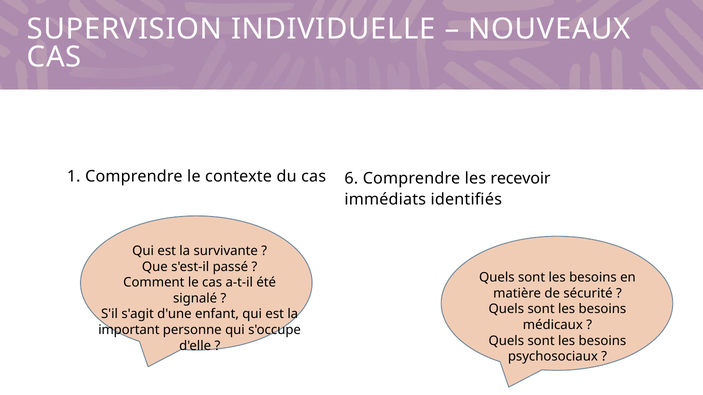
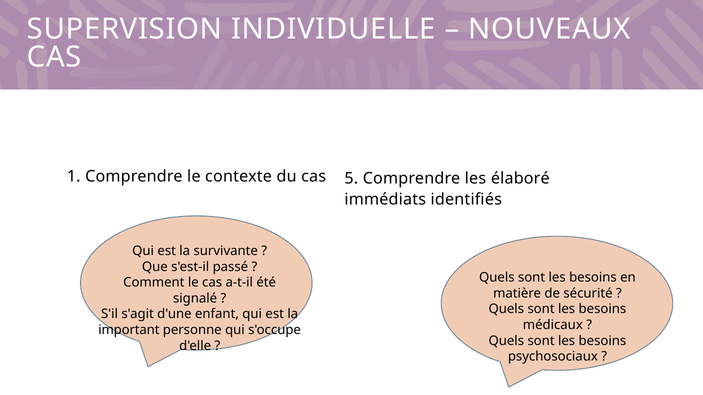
6: 6 -> 5
recevoir: recevoir -> élaboré
